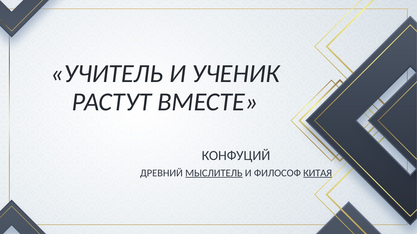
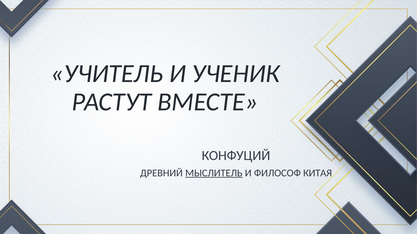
КИТАЯ underline: present -> none
